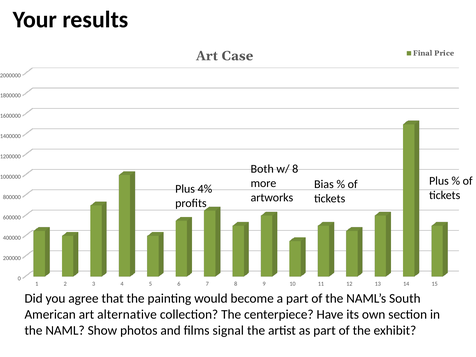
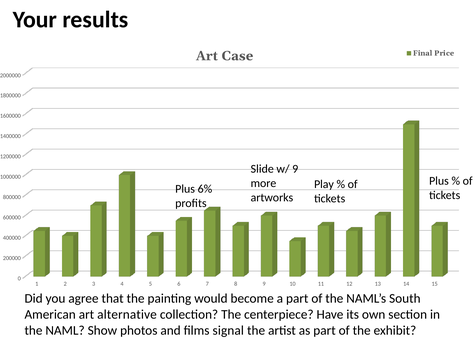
Both: Both -> Slide
w/ 8: 8 -> 9
Bias: Bias -> Play
4%: 4% -> 6%
